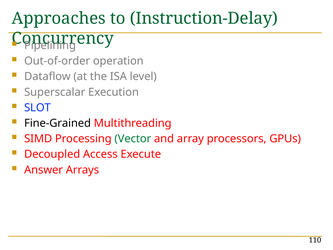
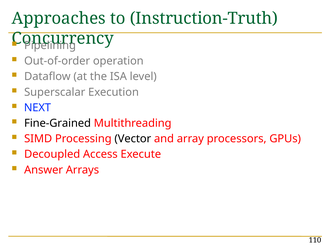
Instruction-Delay: Instruction-Delay -> Instruction-Truth
SLOT: SLOT -> NEXT
Vector colour: green -> black
